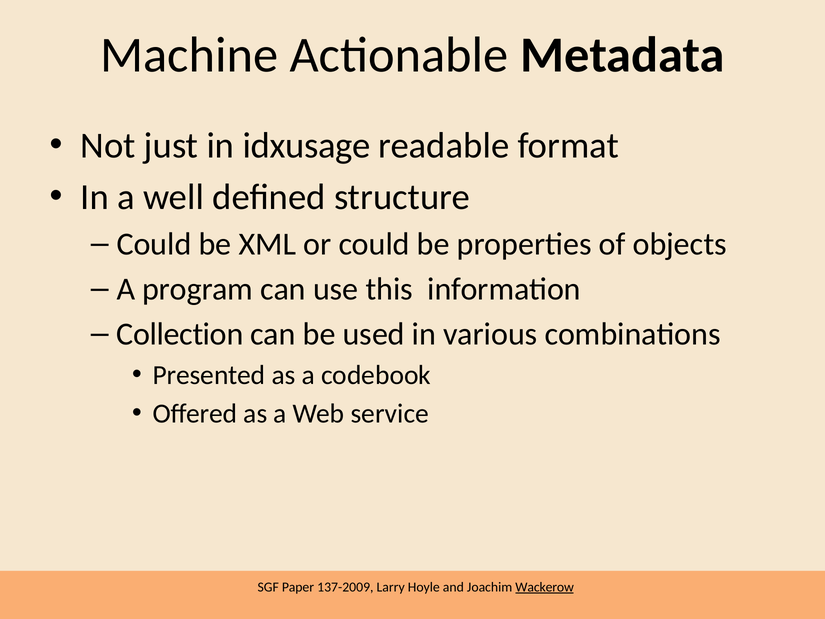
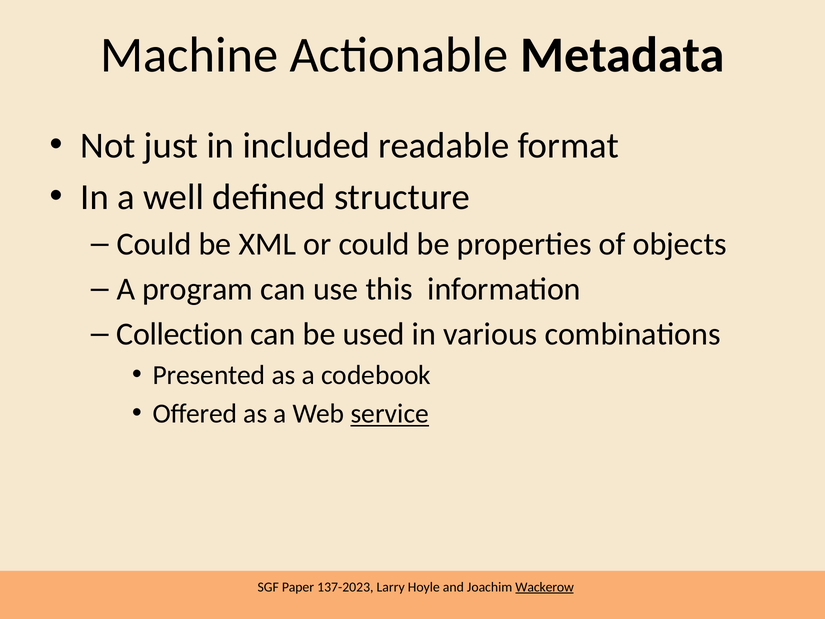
idxusage: idxusage -> included
service underline: none -> present
137-2009: 137-2009 -> 137-2023
